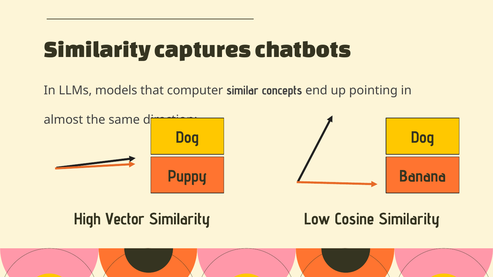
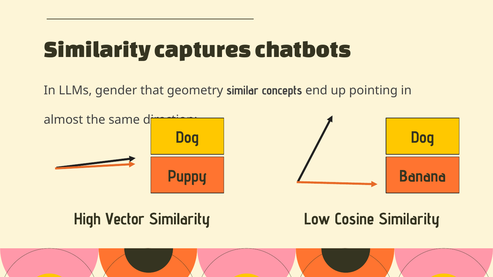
models: models -> gender
computer: computer -> geometry
